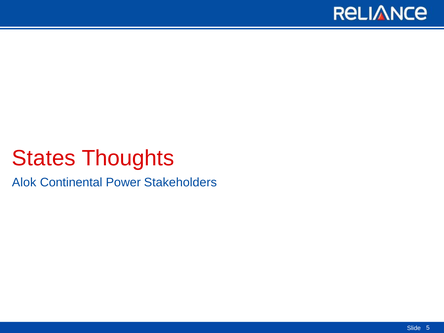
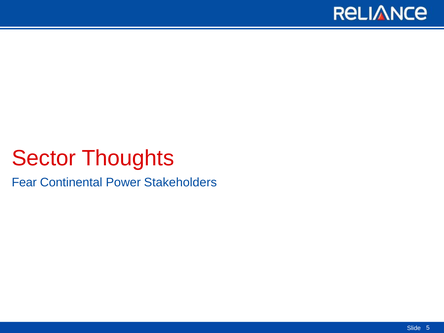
States: States -> Sector
Alok: Alok -> Fear
